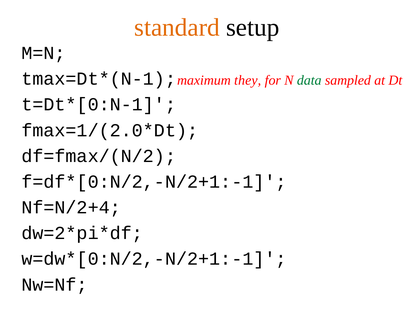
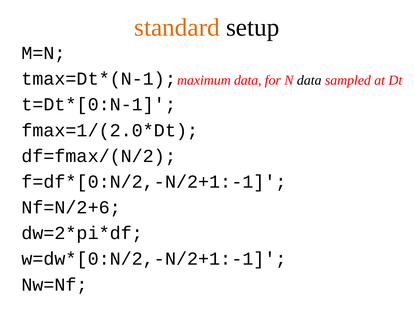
maximum they: they -> data
data at (309, 80) colour: green -> black
Nf=N/2+4: Nf=N/2+4 -> Nf=N/2+6
